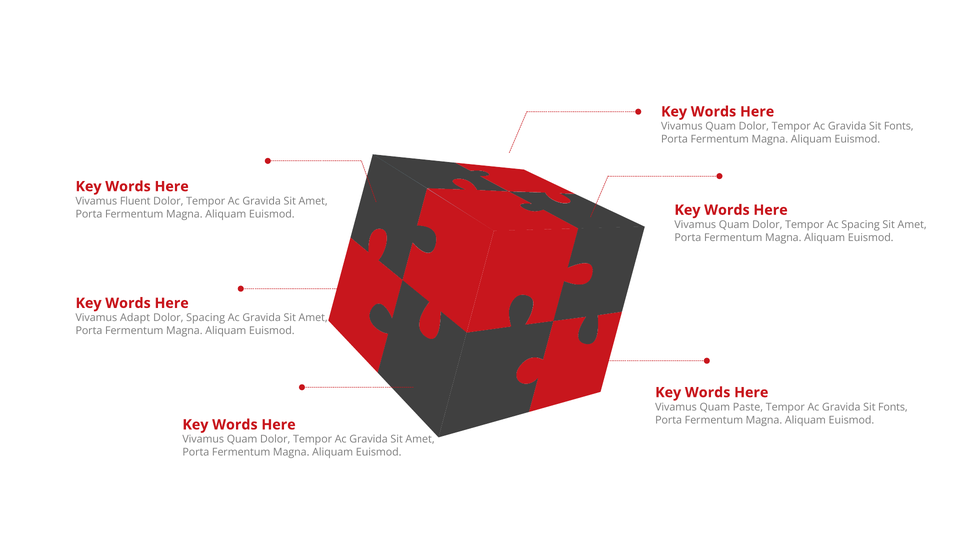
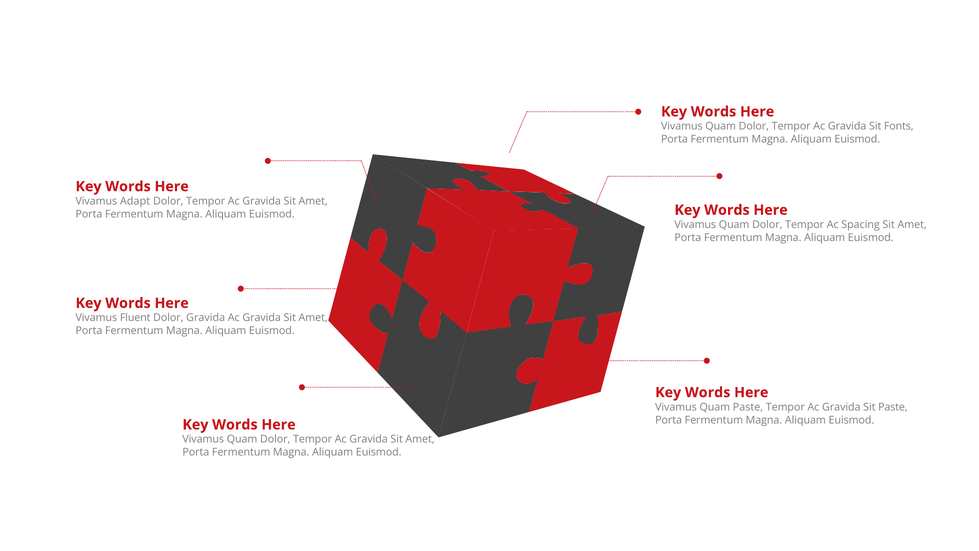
Fluent: Fluent -> Adapt
Adapt: Adapt -> Fluent
Dolor Spacing: Spacing -> Gravida
Fonts at (893, 407): Fonts -> Paste
